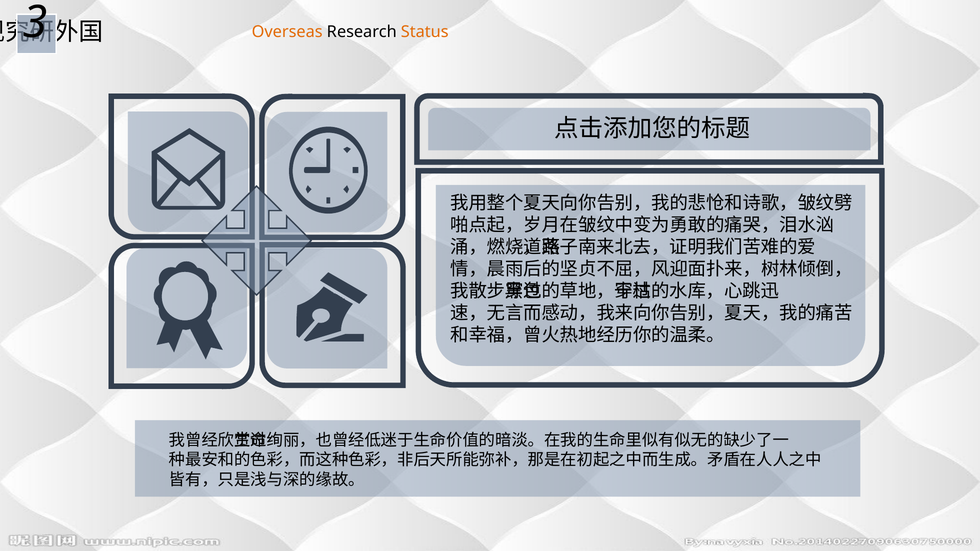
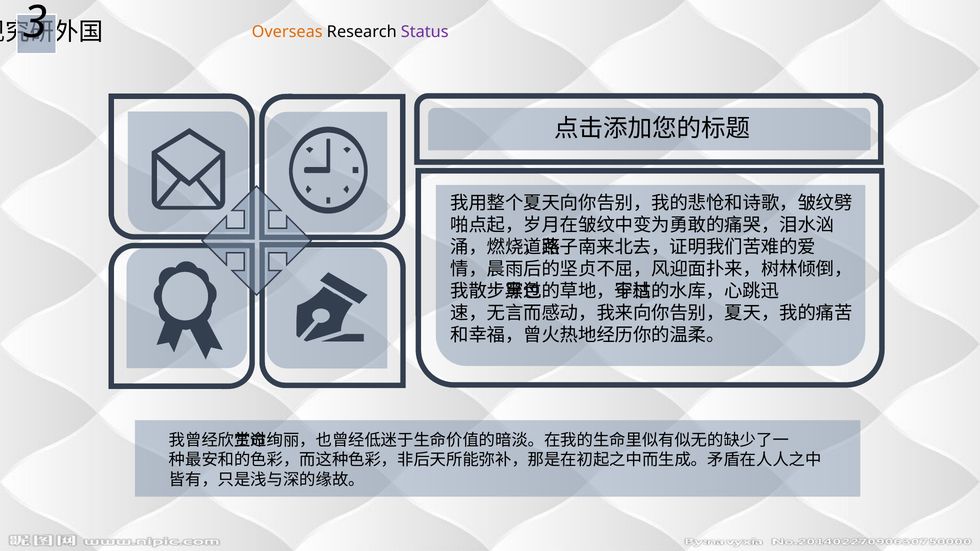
Status colour: orange -> purple
